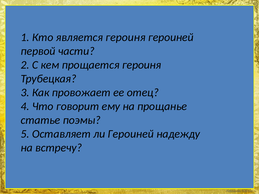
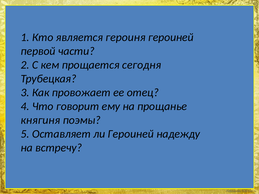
прощается героиня: героиня -> сегодня
статье: статье -> княгиня
